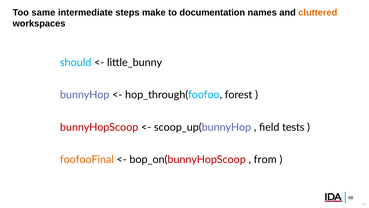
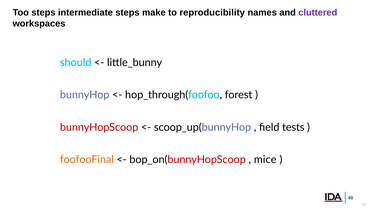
Too same: same -> steps
documentation: documentation -> reproducibility
cluttered colour: orange -> purple
from: from -> mice
